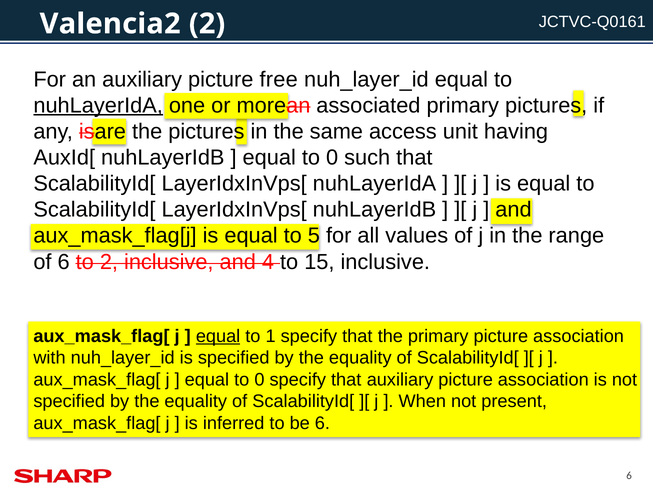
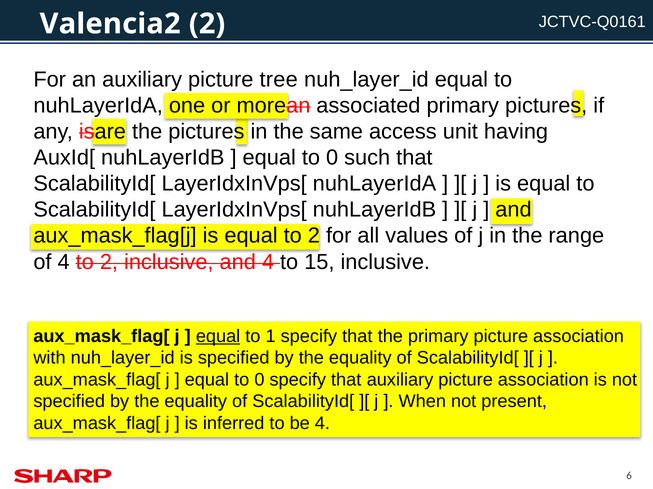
free: free -> tree
nuhLayerIdA at (98, 106) underline: present -> none
equal to 5: 5 -> 2
of 6: 6 -> 4
be 6: 6 -> 4
